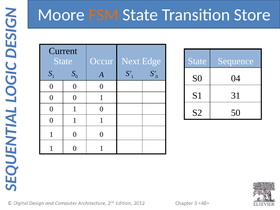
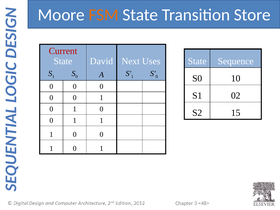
Current colour: black -> red
Occur: Occur -> David
Edge: Edge -> Uses
04: 04 -> 10
31: 31 -> 02
50: 50 -> 15
